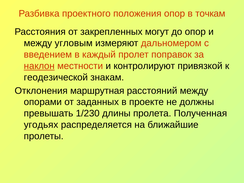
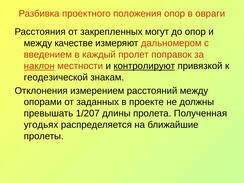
точкам: точкам -> овраги
угловым: угловым -> качестве
контролируют underline: none -> present
маршрутная: маршрутная -> измерением
1/230: 1/230 -> 1/207
